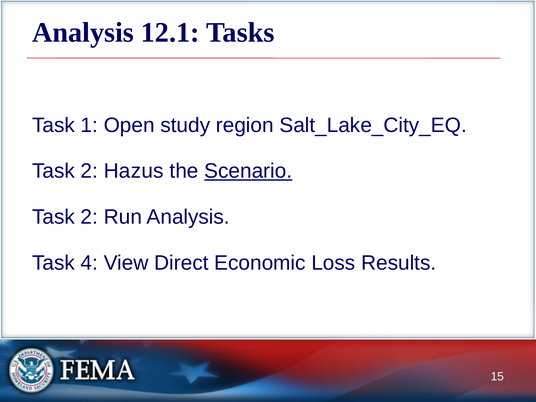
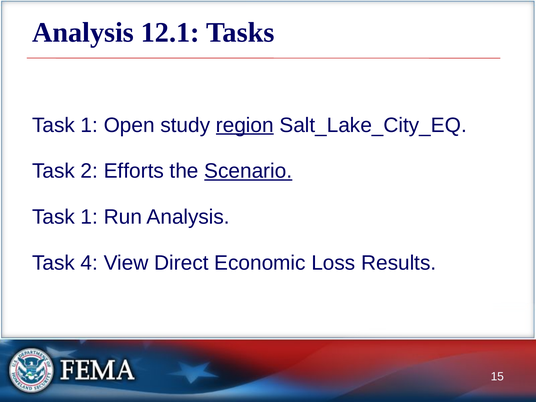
region underline: none -> present
Hazus: Hazus -> Efforts
2 at (89, 217): 2 -> 1
